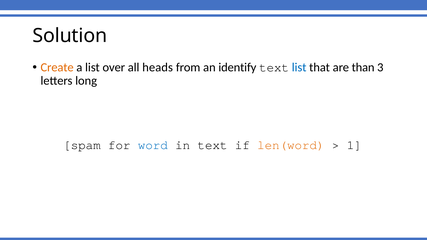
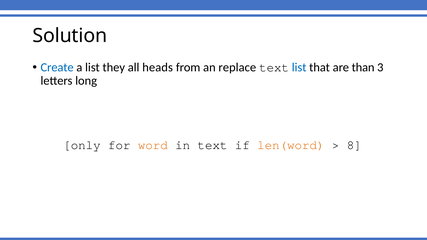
Create colour: orange -> blue
over: over -> they
identify: identify -> replace
spam: spam -> only
word colour: blue -> orange
1: 1 -> 8
